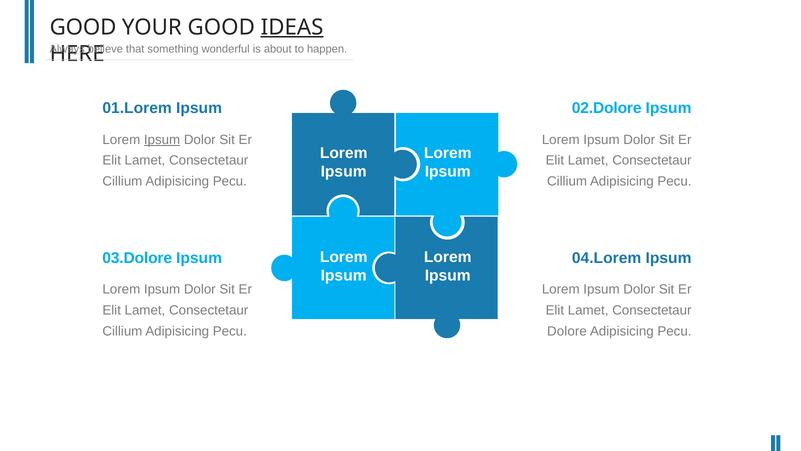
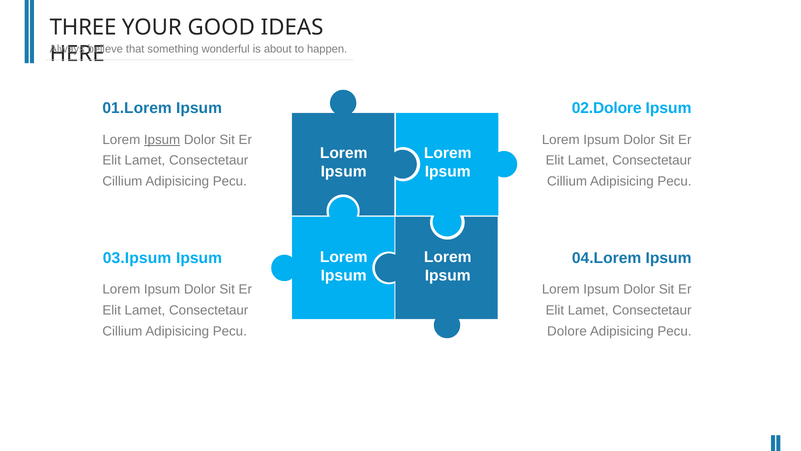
GOOD at (83, 27): GOOD -> THREE
IDEAS underline: present -> none
03.Dolore: 03.Dolore -> 03.Ipsum
